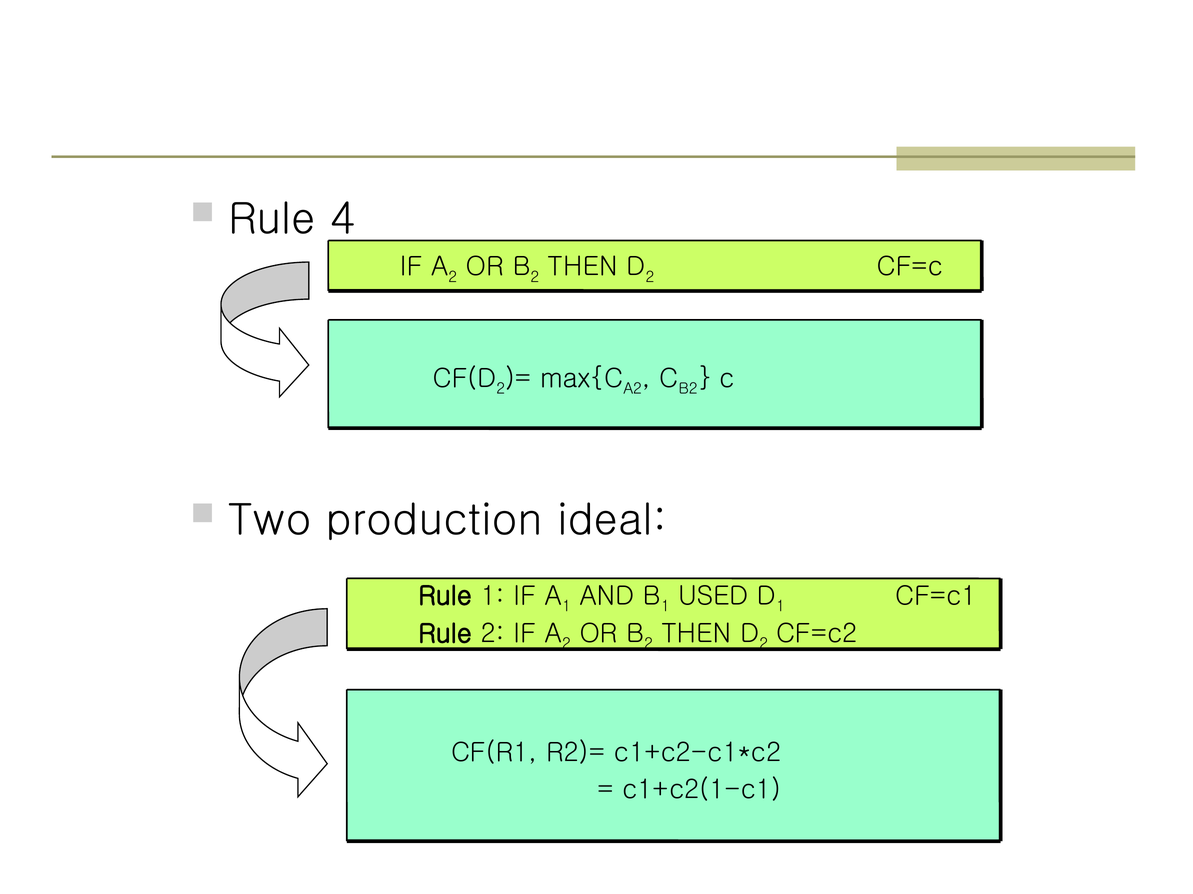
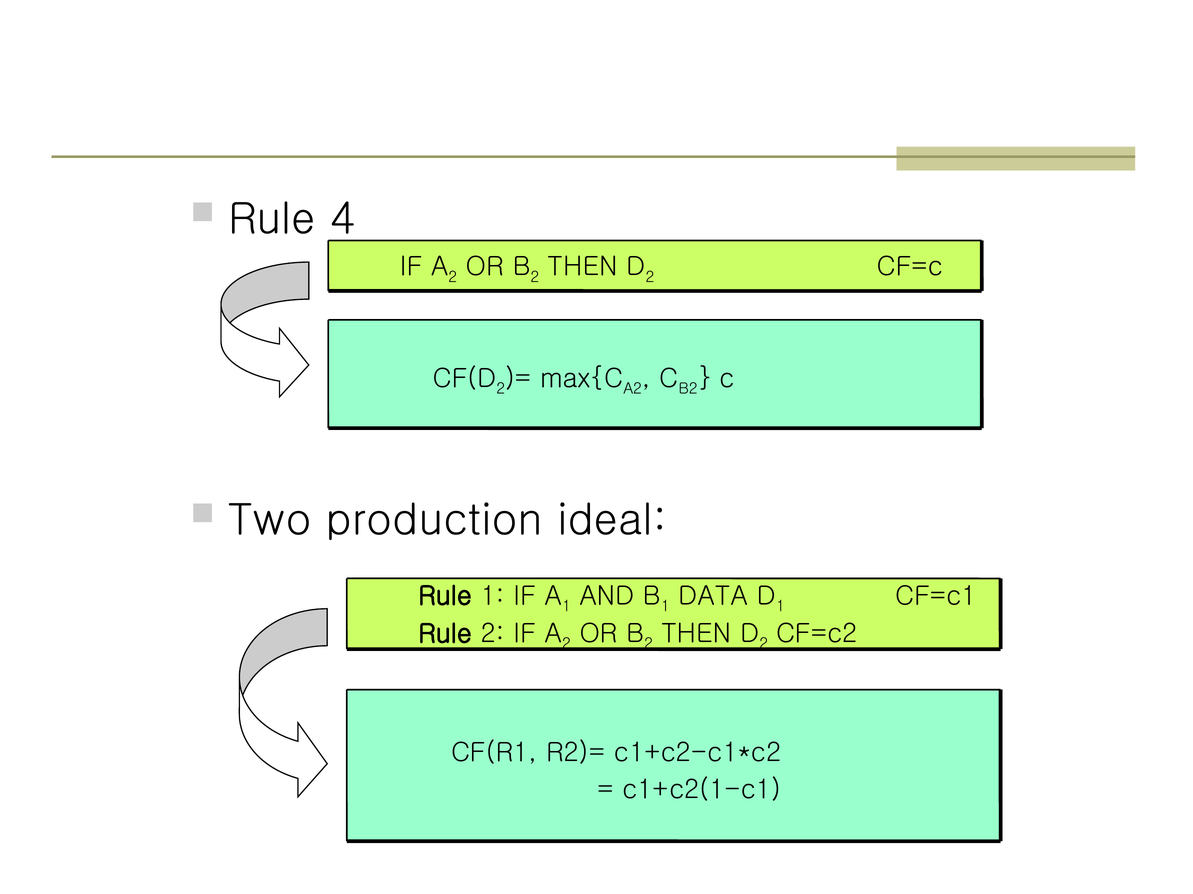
USED: USED -> DATA
